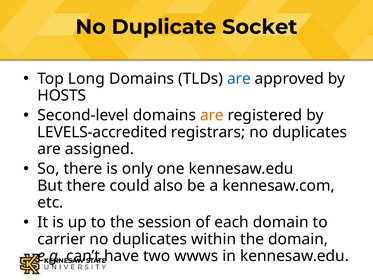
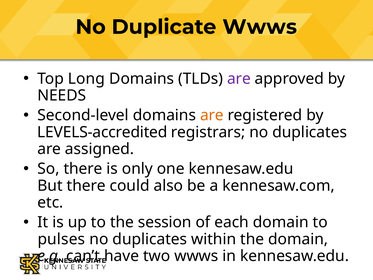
Duplicate Socket: Socket -> Wwws
are at (239, 79) colour: blue -> purple
HOSTS: HOSTS -> NEEDS
carrier: carrier -> pulses
